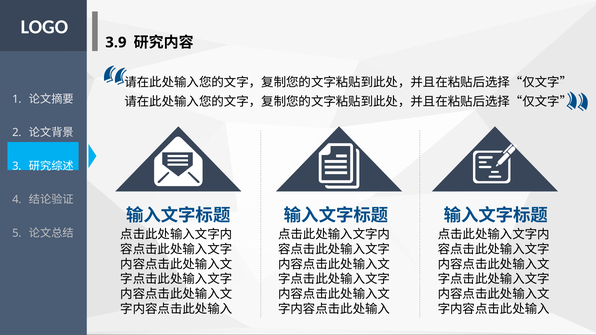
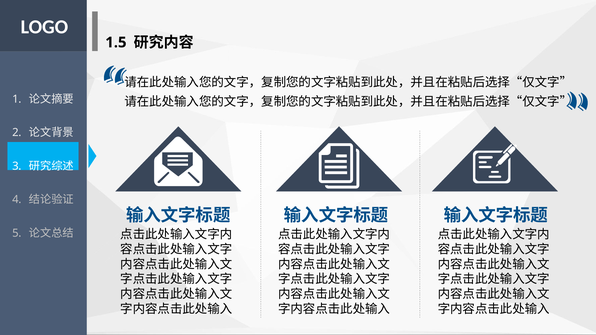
3.9: 3.9 -> 1.5
